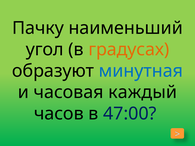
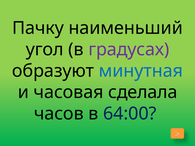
градусах colour: orange -> purple
каждый: каждый -> сделала
47:00: 47:00 -> 64:00
